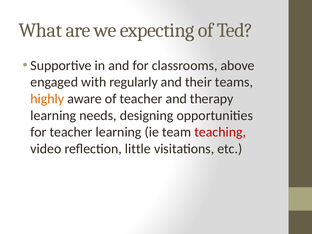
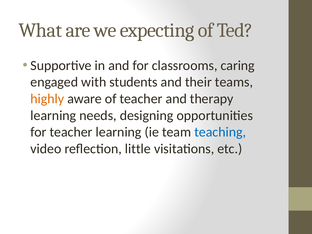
above: above -> caring
regularly: regularly -> students
teaching colour: red -> blue
